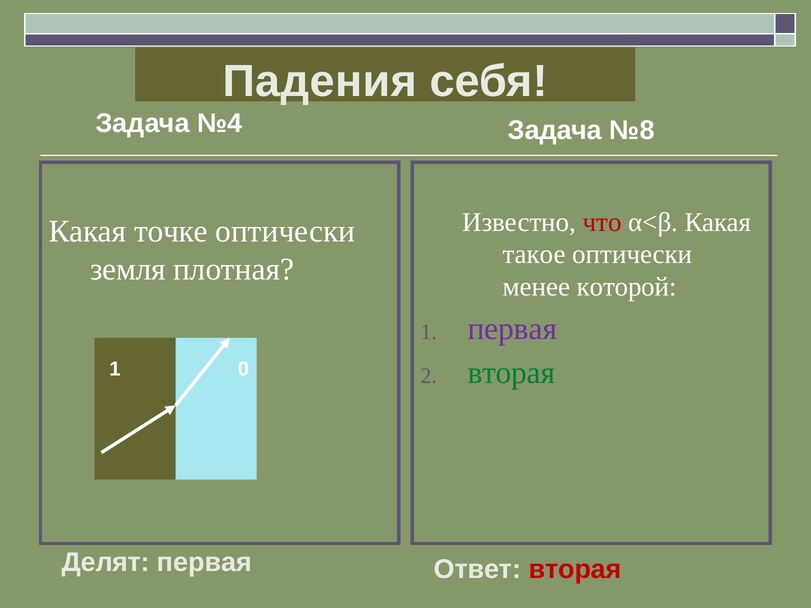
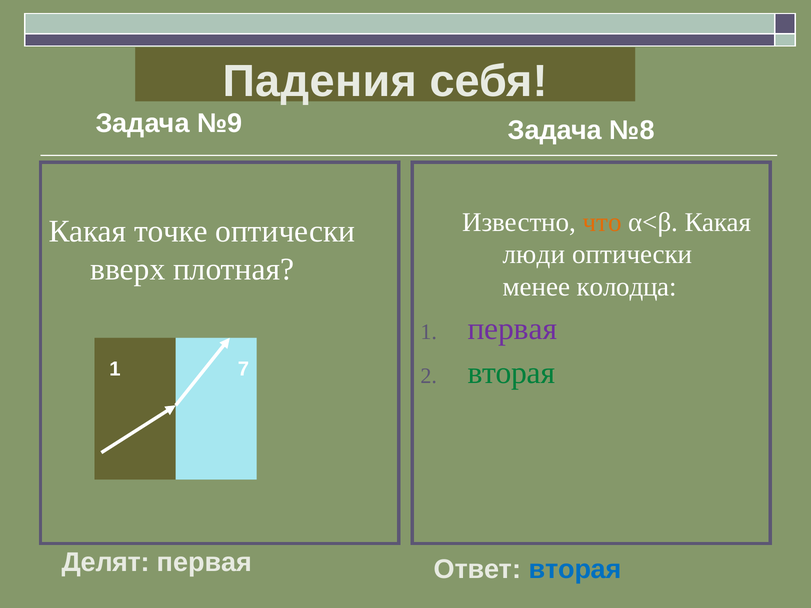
№4: №4 -> №9
что colour: red -> orange
такое: такое -> люди
земля: земля -> вверх
которой: которой -> колодца
0: 0 -> 7
вторая at (575, 570) colour: red -> blue
